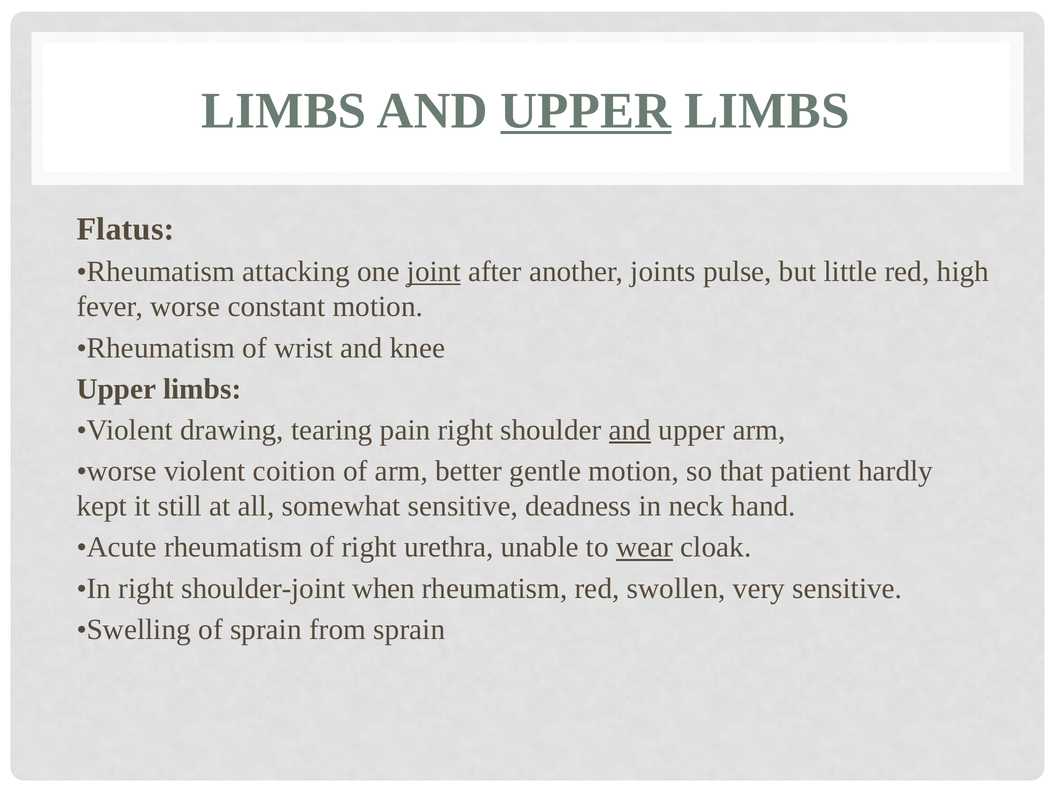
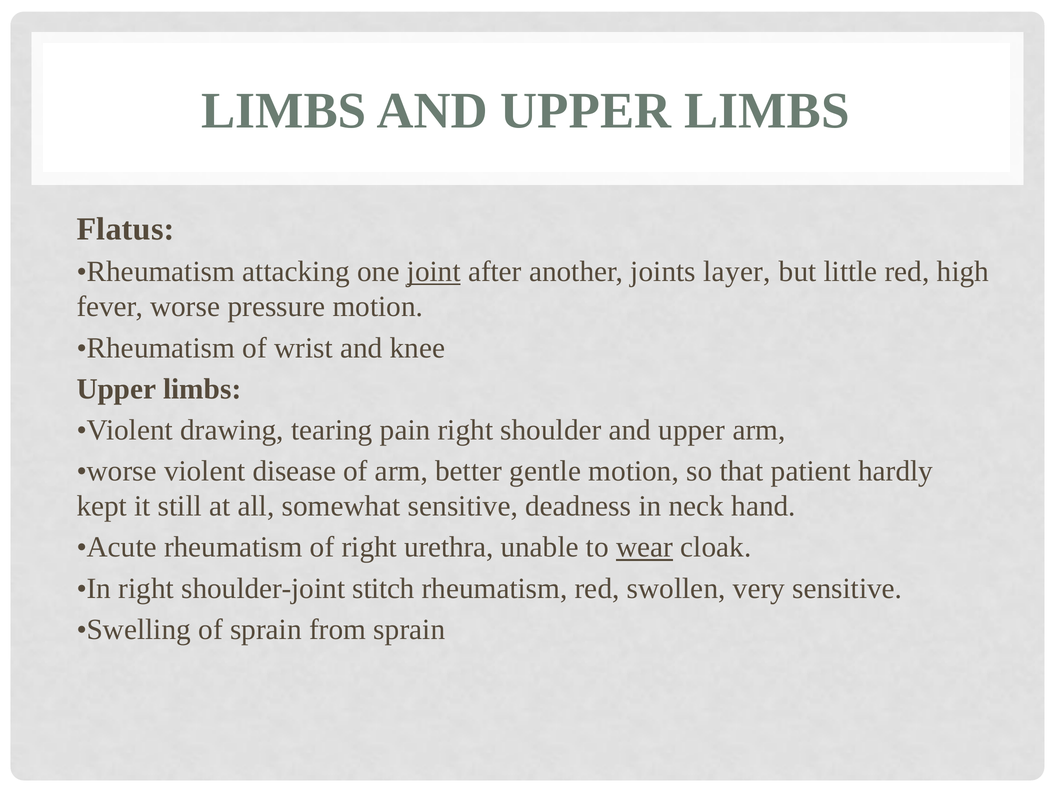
UPPER at (586, 111) underline: present -> none
pulse: pulse -> layer
constant: constant -> pressure
and at (630, 430) underline: present -> none
coition: coition -> disease
when: when -> stitch
